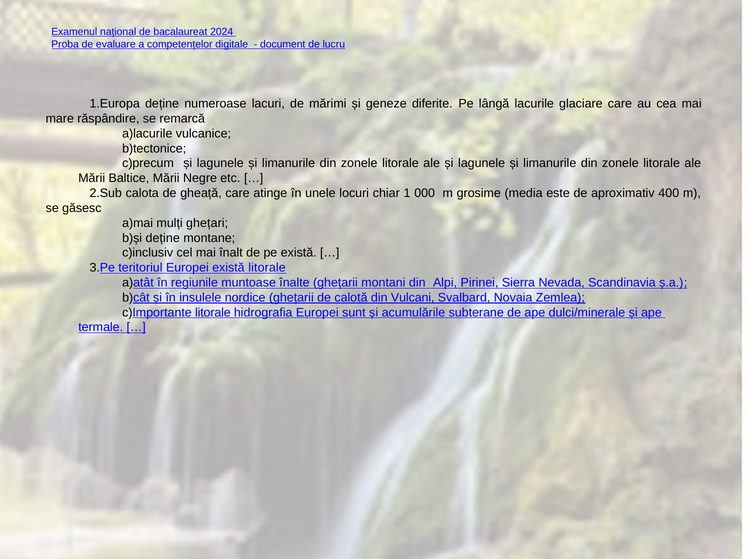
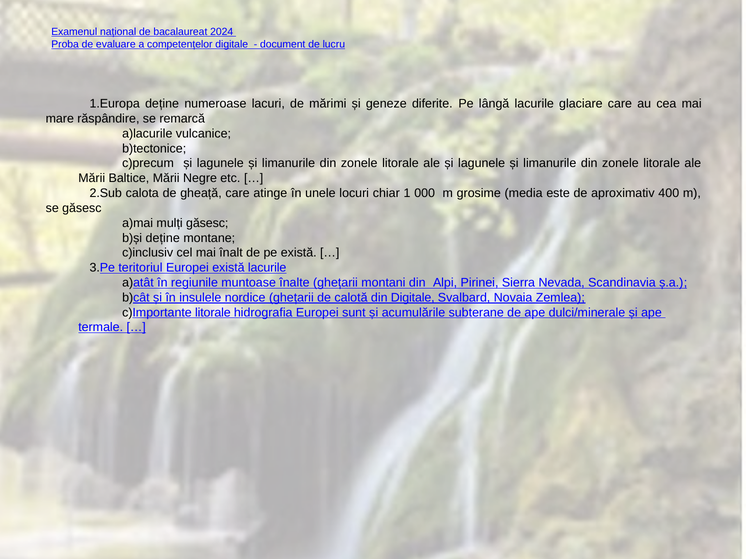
mulți ghețari: ghețari -> găsesc
există litorale: litorale -> lacurile
din Vulcani: Vulcani -> Digitale
